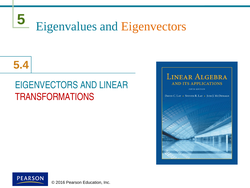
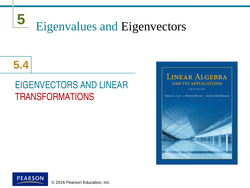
Eigenvectors at (154, 26) colour: orange -> black
